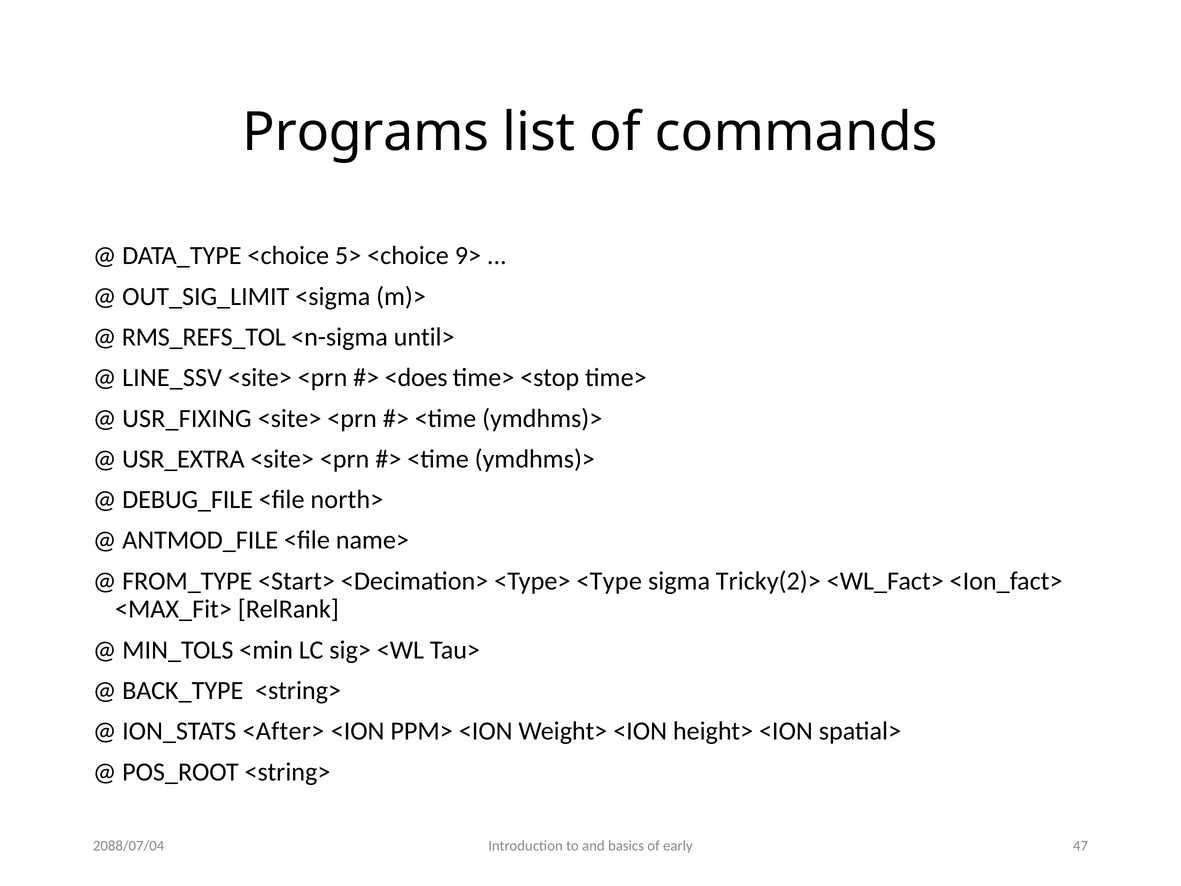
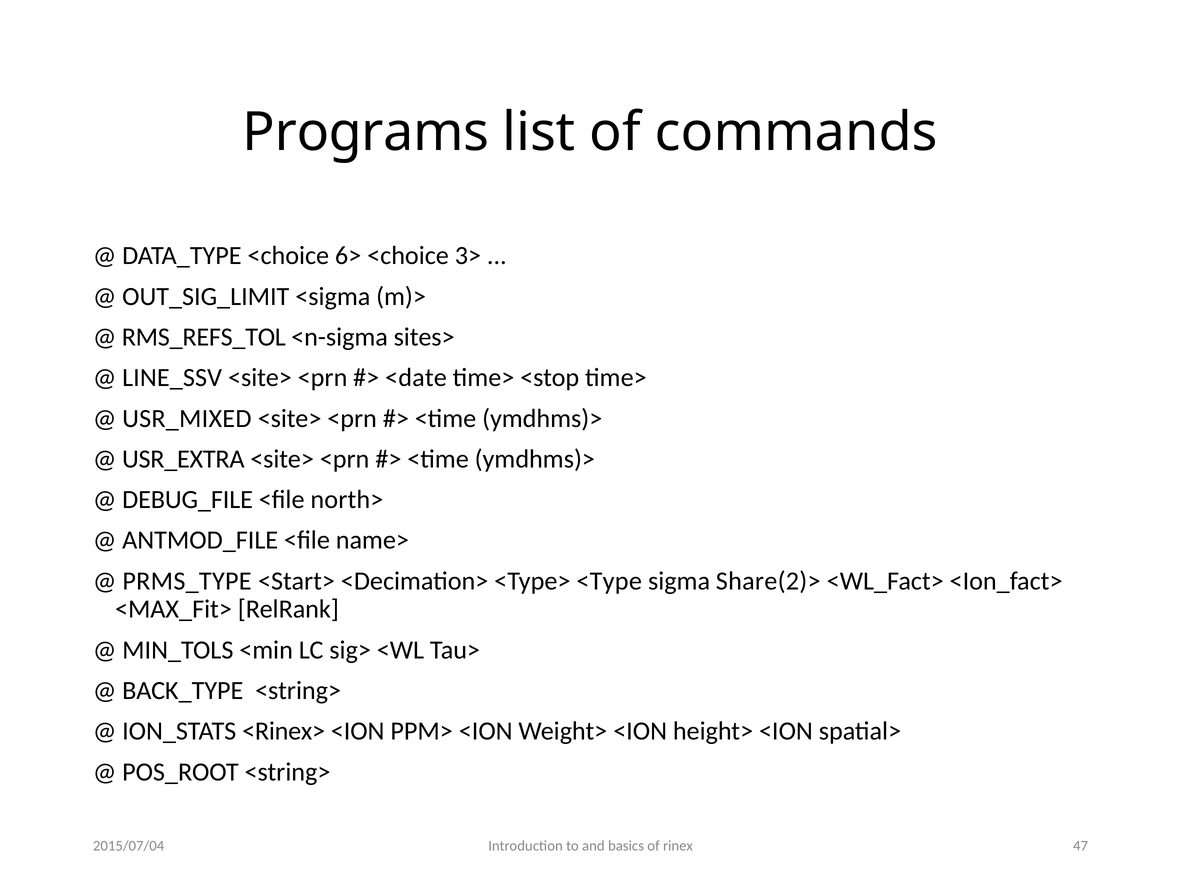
5>: 5> -> 6>
9>: 9> -> 3>
until>: until> -> sites>
<does: <does -> <date
USR_FIXING: USR_FIXING -> USR_MIXED
FROM_TYPE: FROM_TYPE -> PRMS_TYPE
Tricky(2)>: Tricky(2)> -> Share(2)>
<After>: <After> -> <Rinex>
early: early -> rinex
2088/07/04: 2088/07/04 -> 2015/07/04
